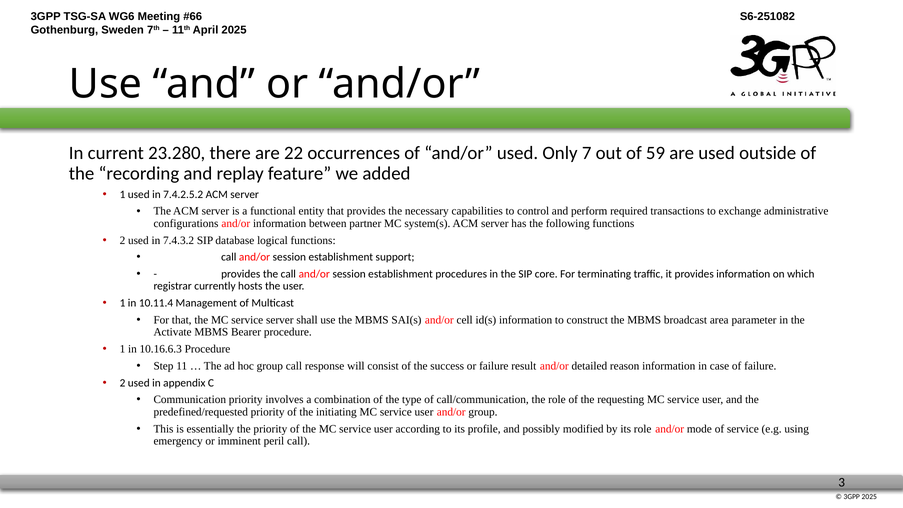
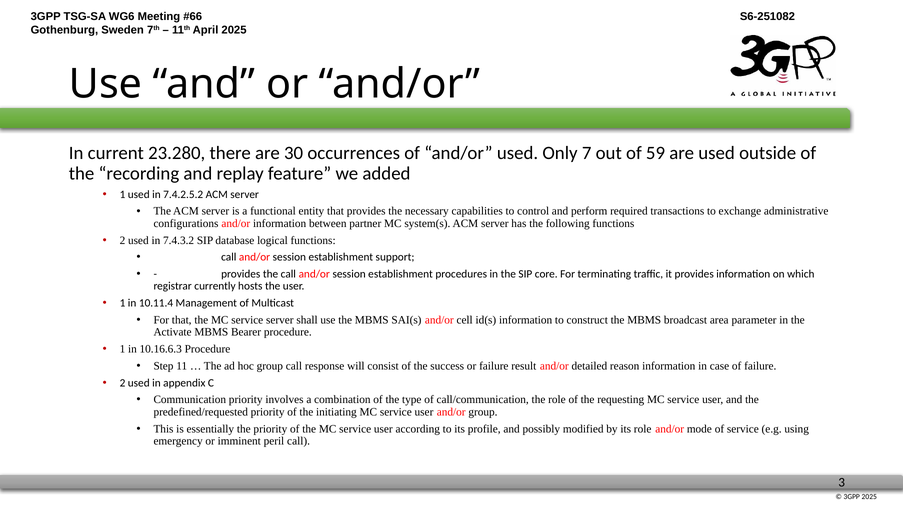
22: 22 -> 30
